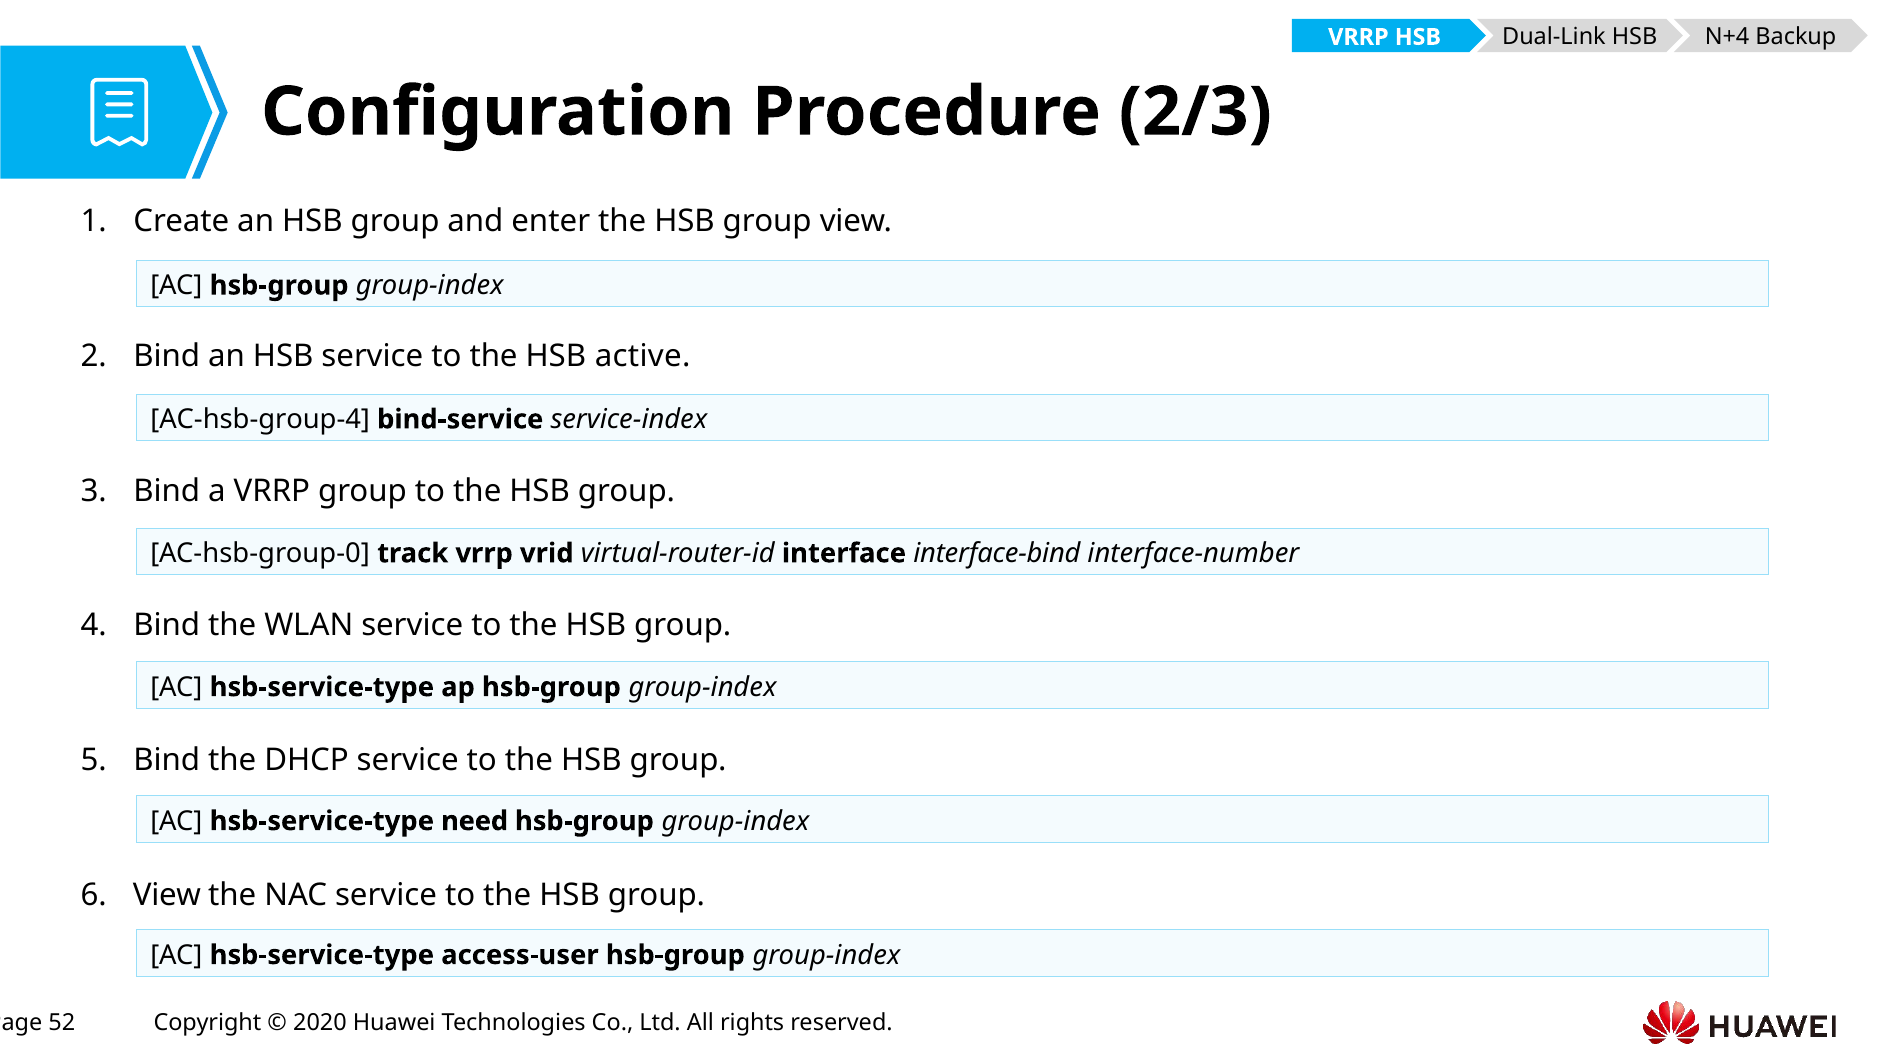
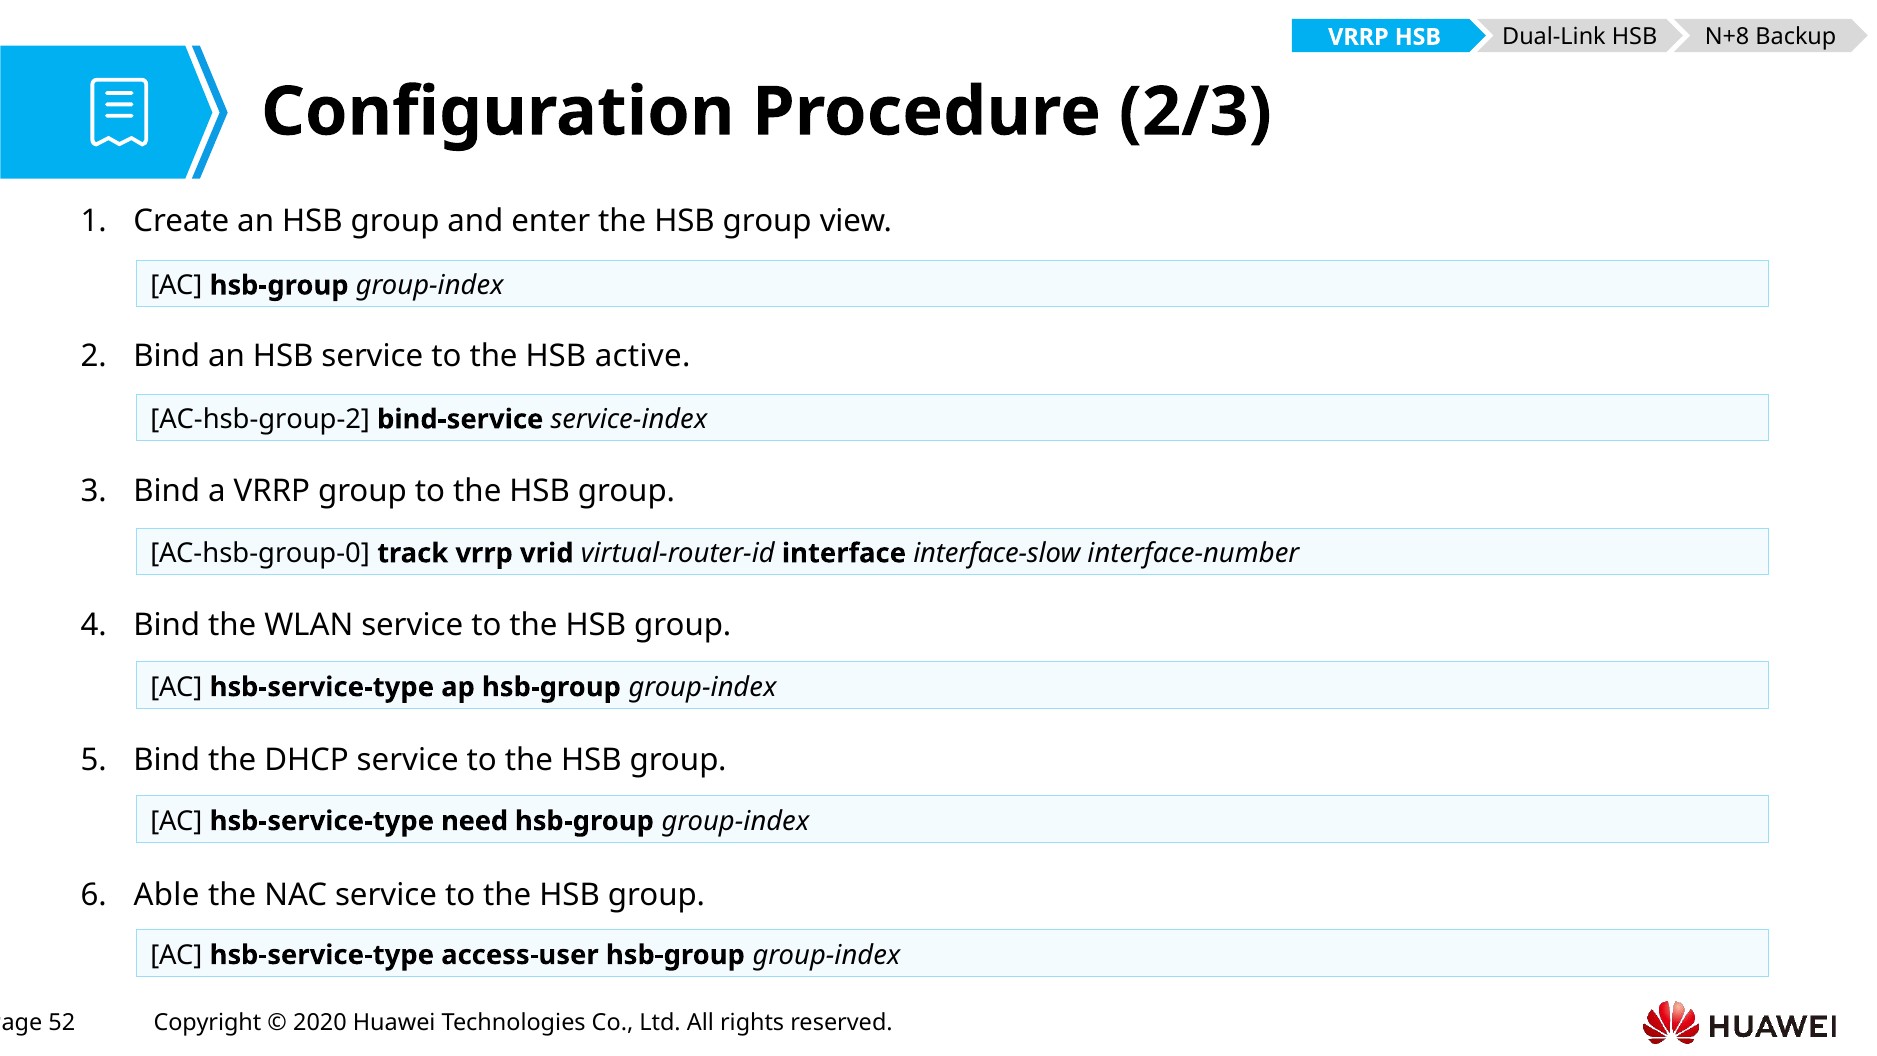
N+4: N+4 -> N+8
AC-hsb-group-4: AC-hsb-group-4 -> AC-hsb-group-2
interface-bind: interface-bind -> interface-slow
View at (167, 895): View -> Able
